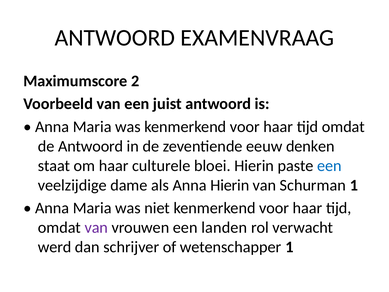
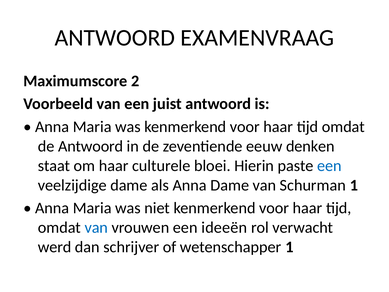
Anna Hierin: Hierin -> Dame
van at (96, 227) colour: purple -> blue
landen: landen -> ideeën
